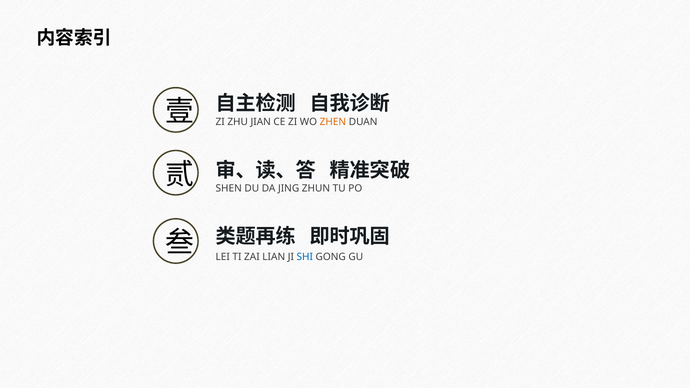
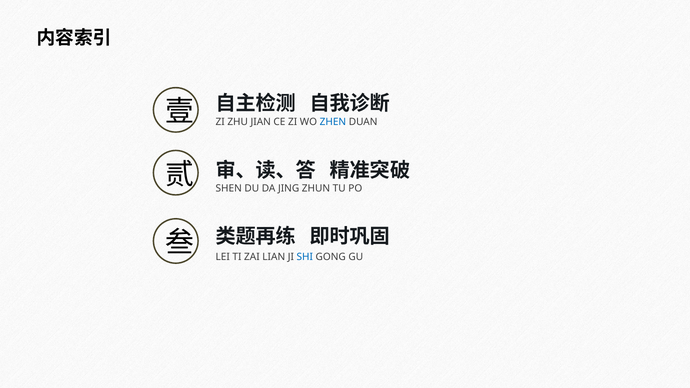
ZHEN colour: orange -> blue
